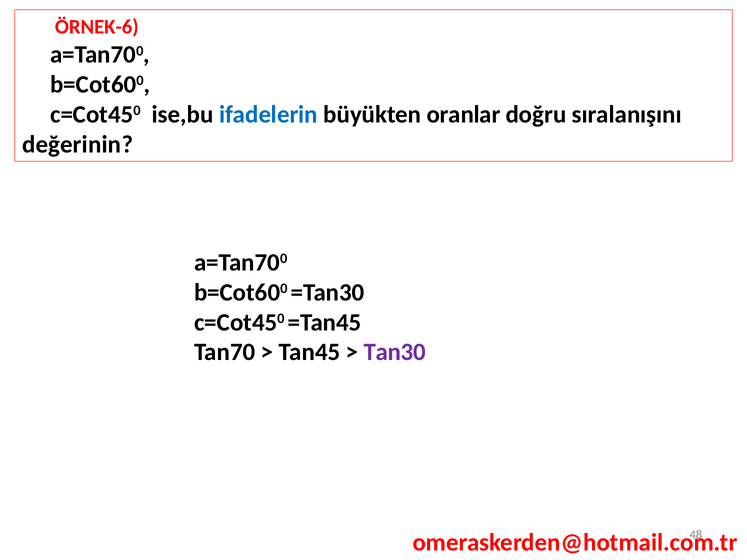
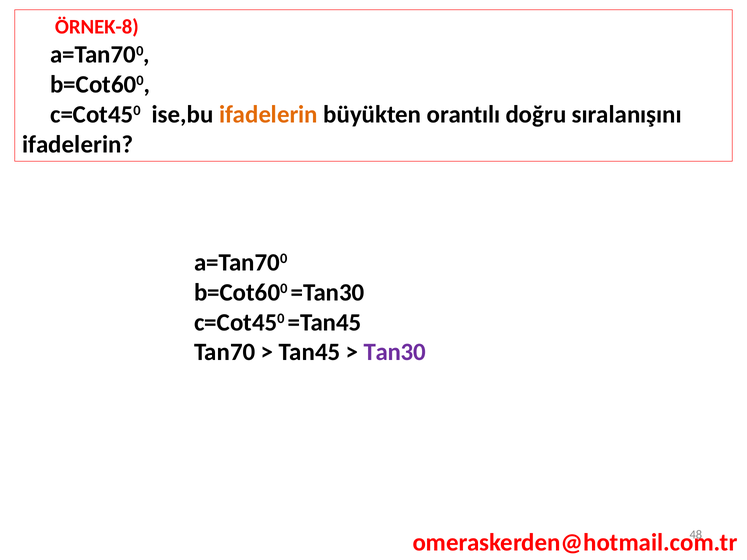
ÖRNEK-6: ÖRNEK-6 -> ÖRNEK-8
ifadelerin at (268, 115) colour: blue -> orange
oranlar: oranlar -> orantılı
değerinin at (78, 144): değerinin -> ifadelerin
